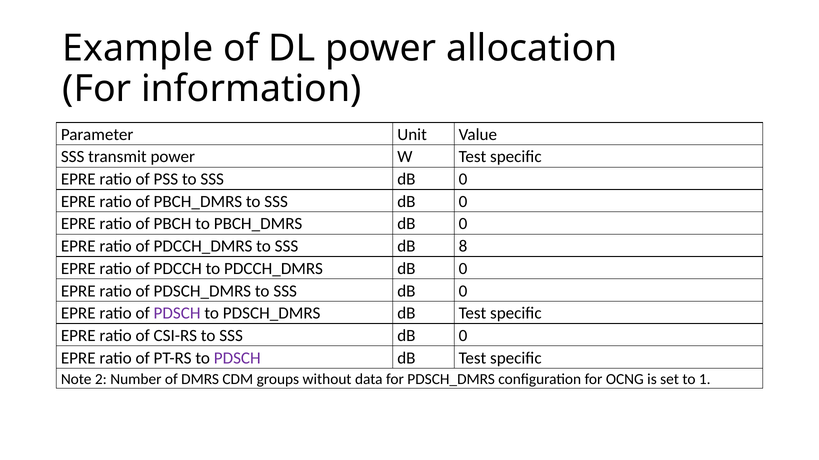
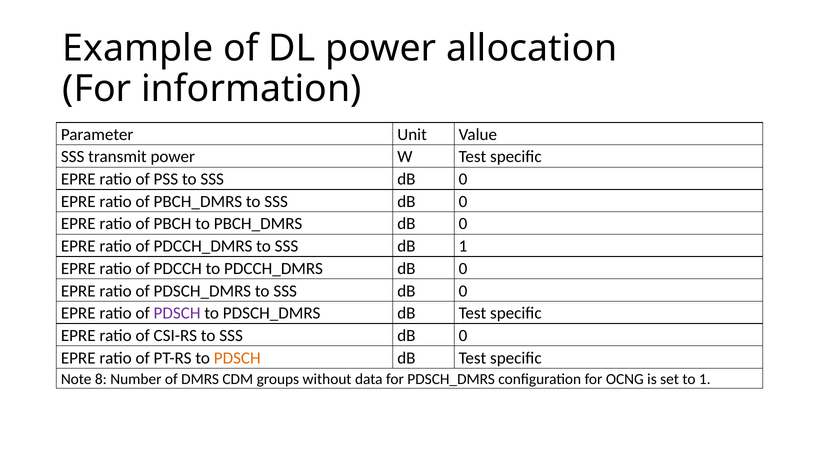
dB 8: 8 -> 1
PDSCH at (237, 358) colour: purple -> orange
2: 2 -> 8
